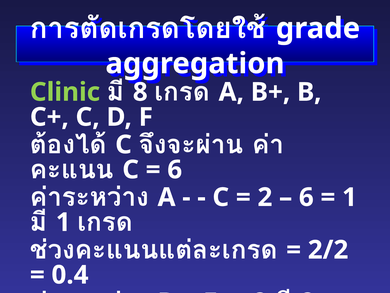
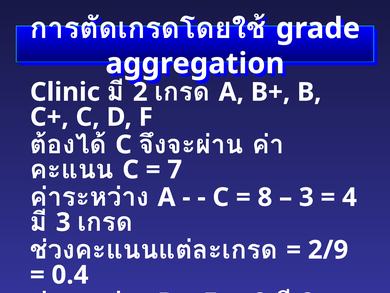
Clinic colour: light green -> white
8 at (140, 92): 8 -> 2
6 at (175, 169): 6 -> 7
2 at (265, 197): 2 -> 8
6 at (306, 197): 6 -> 3
1 at (350, 197): 1 -> 4
1 at (63, 222): 1 -> 3
2/2 at (328, 250): 2/2 -> 2/9
